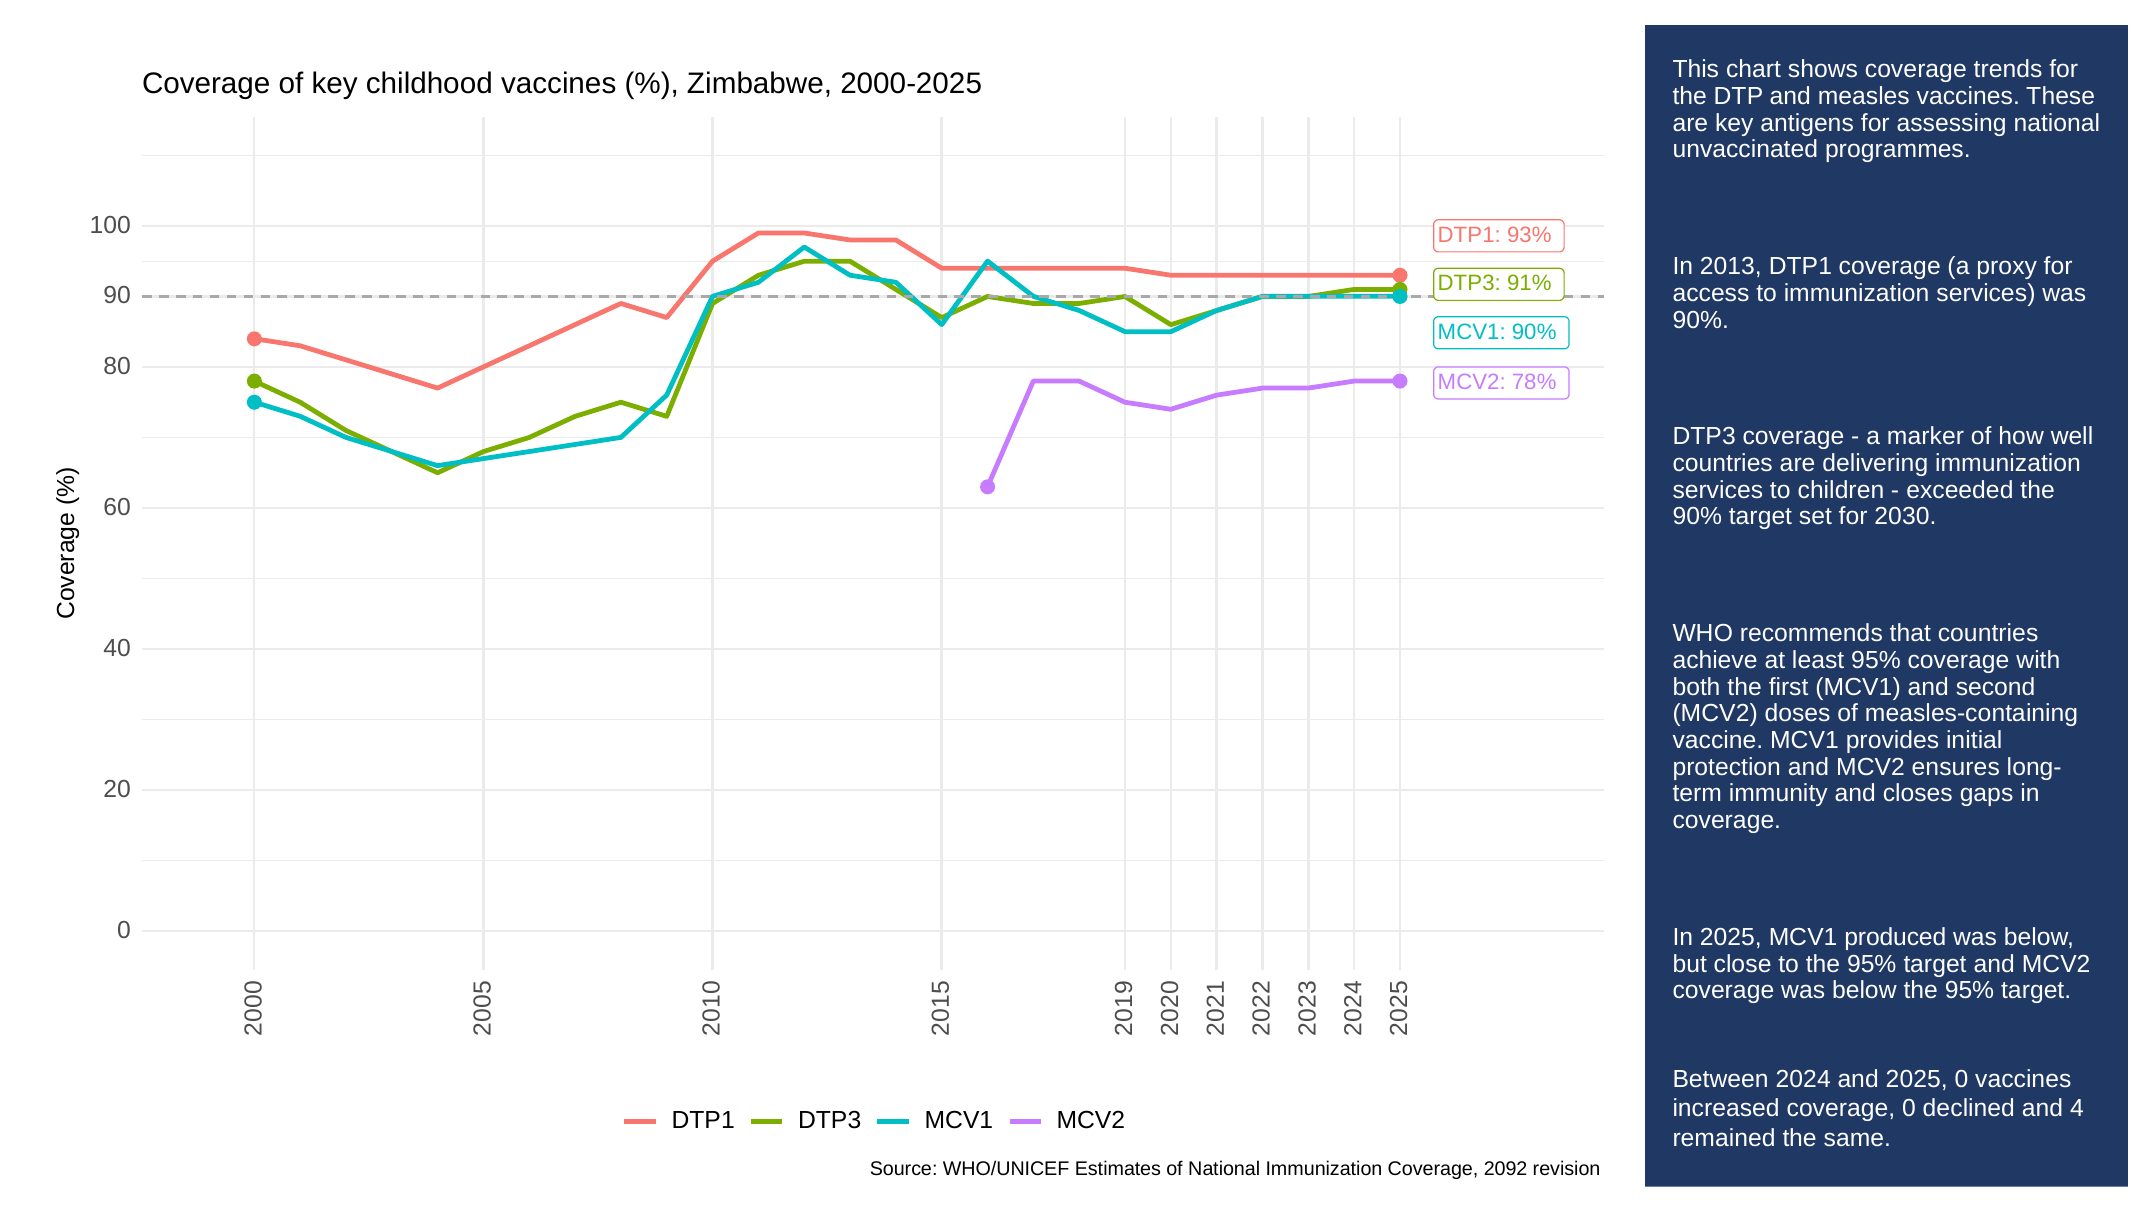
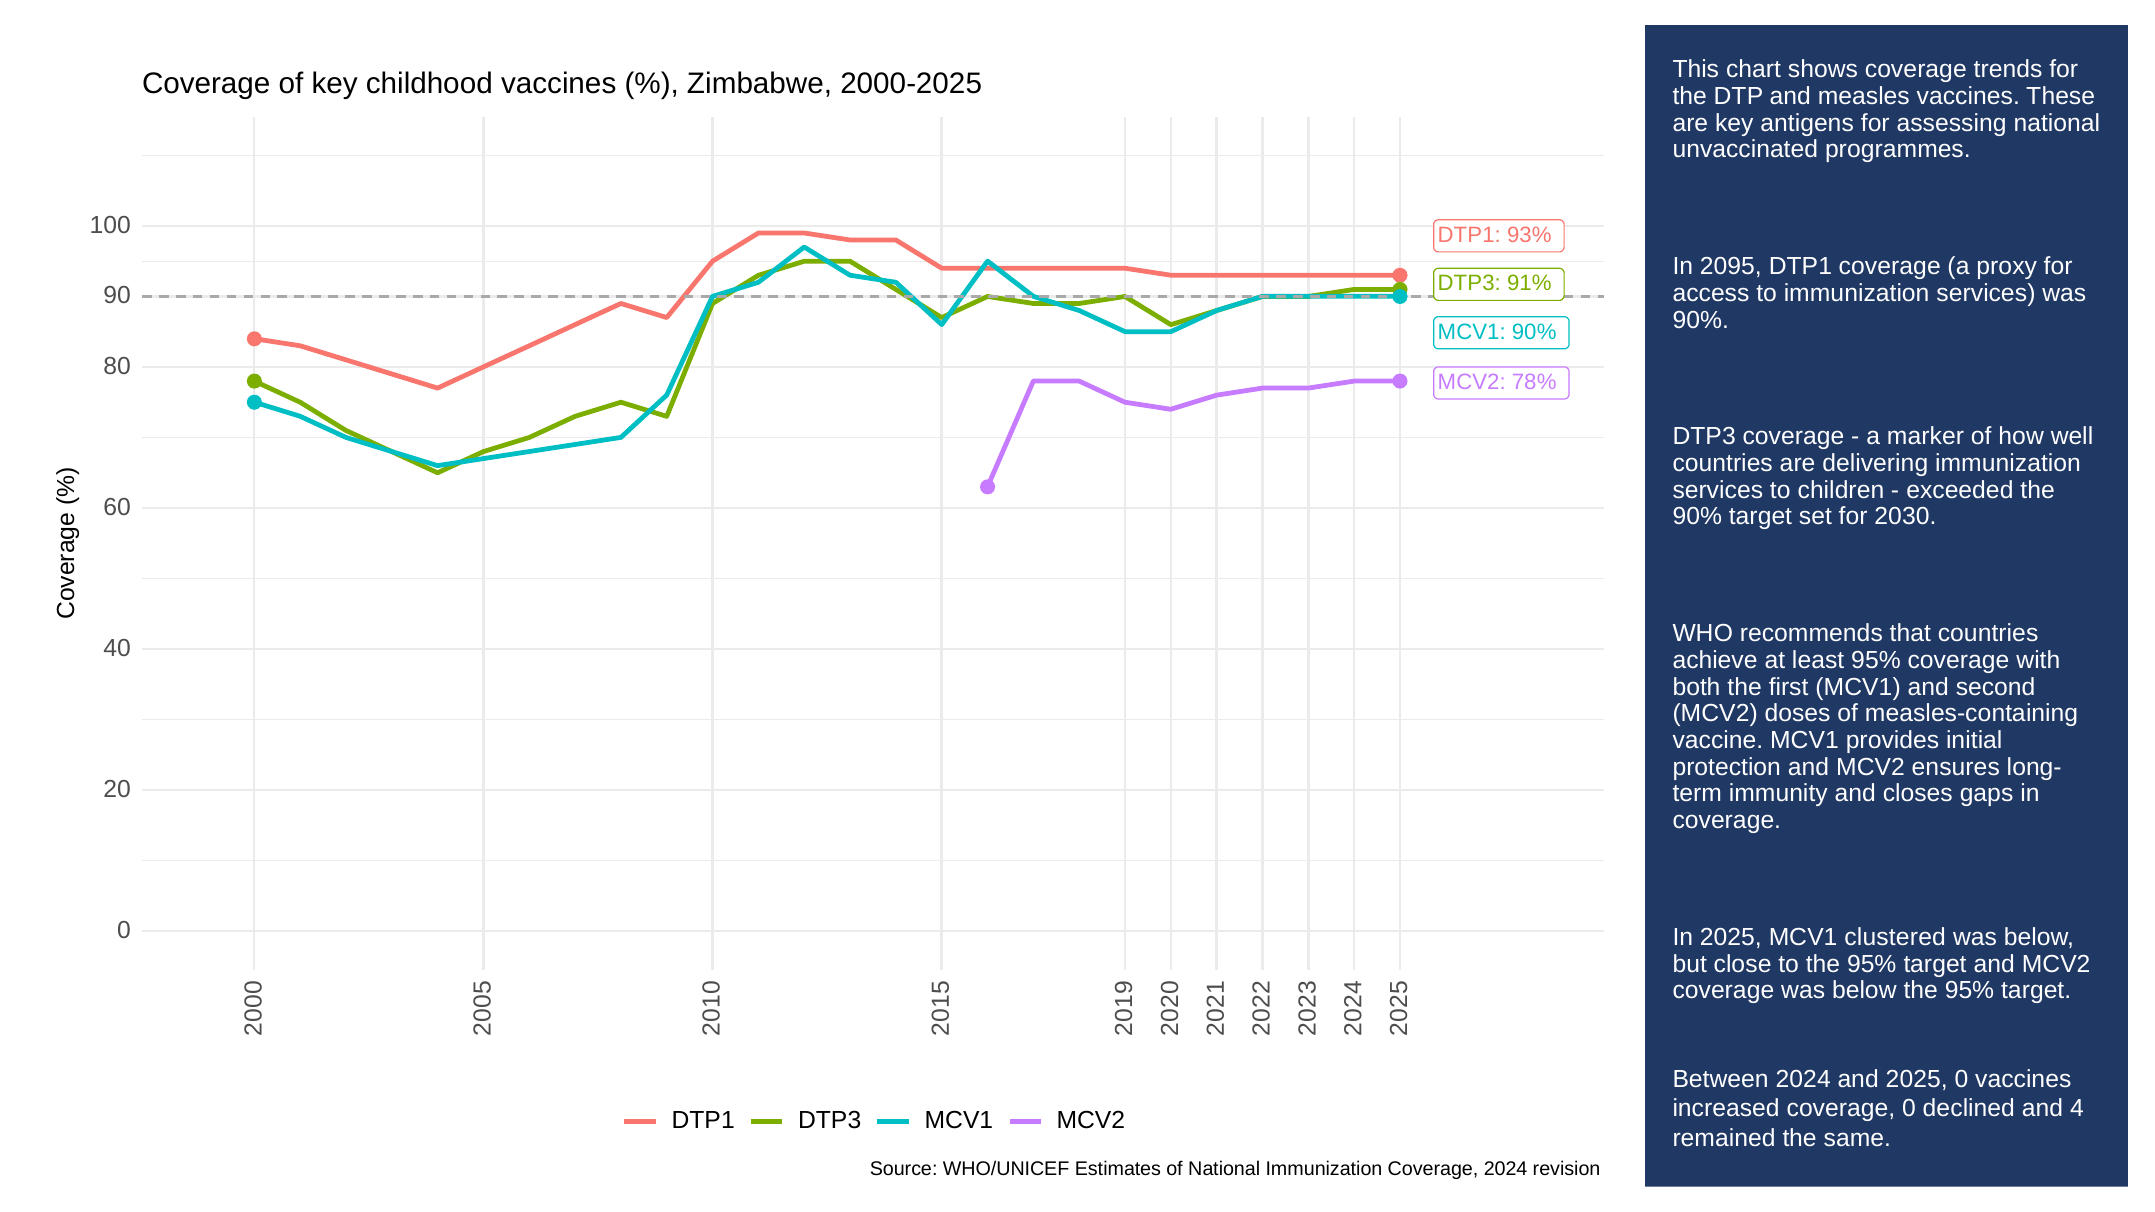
2013: 2013 -> 2095
produced: produced -> clustered
Coverage 2092: 2092 -> 2024
